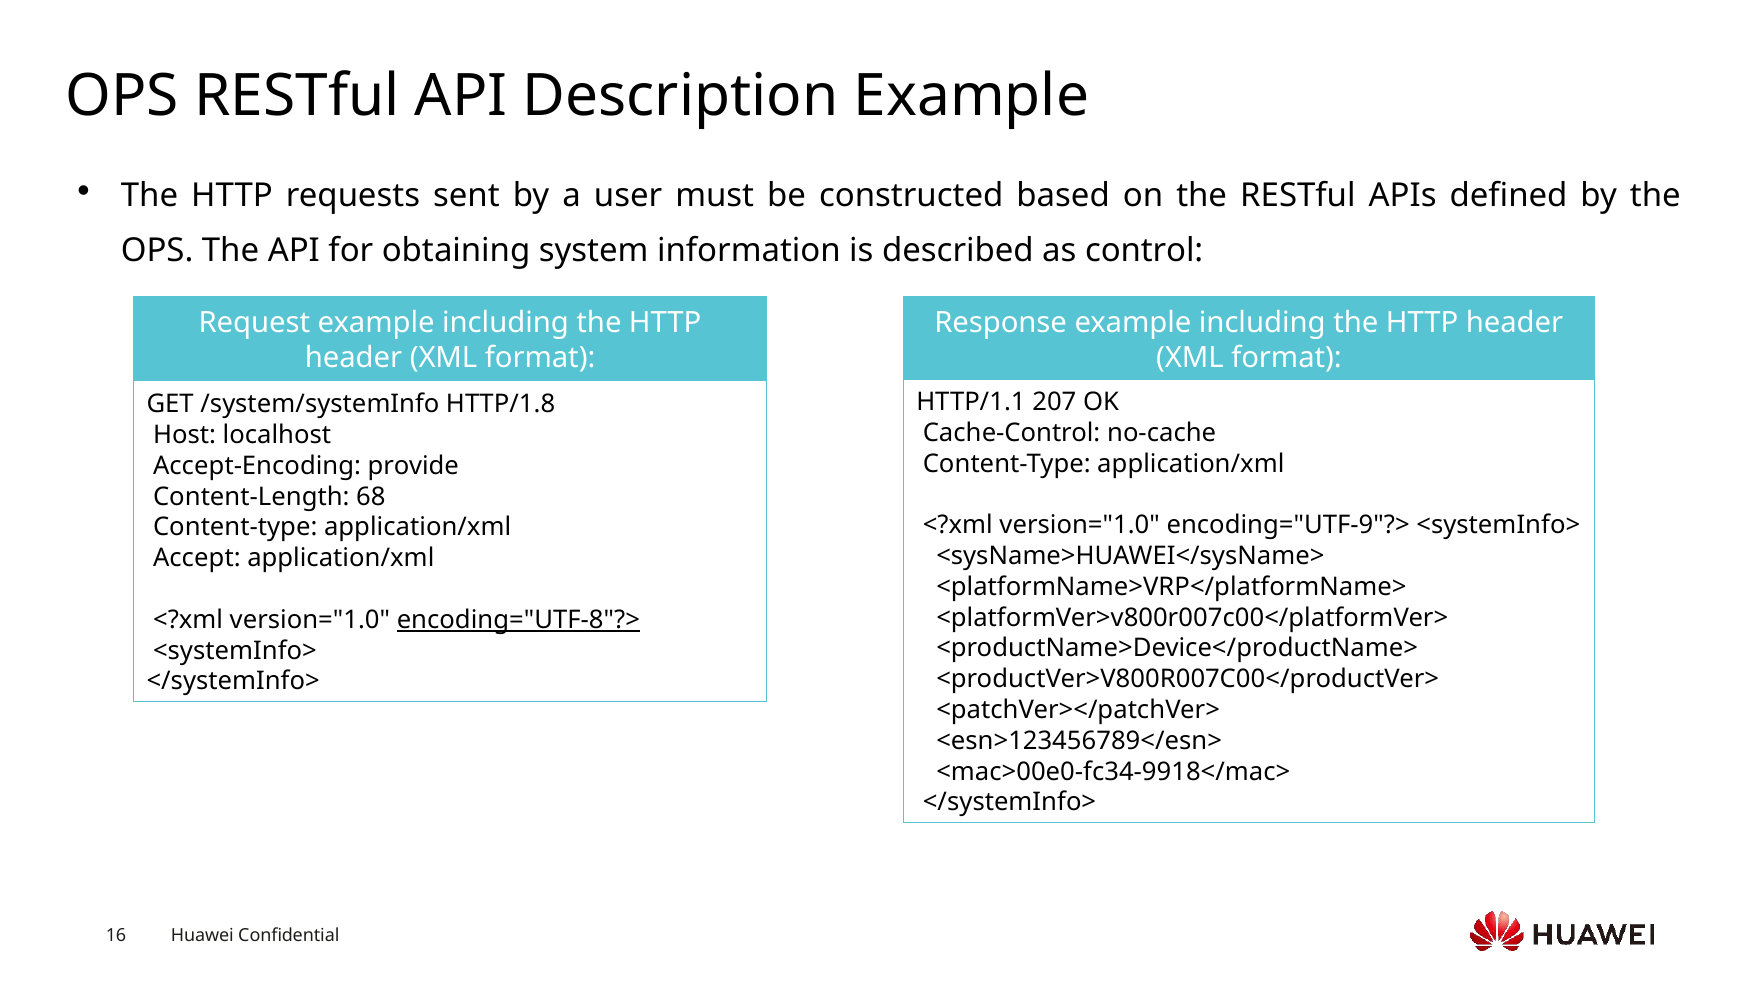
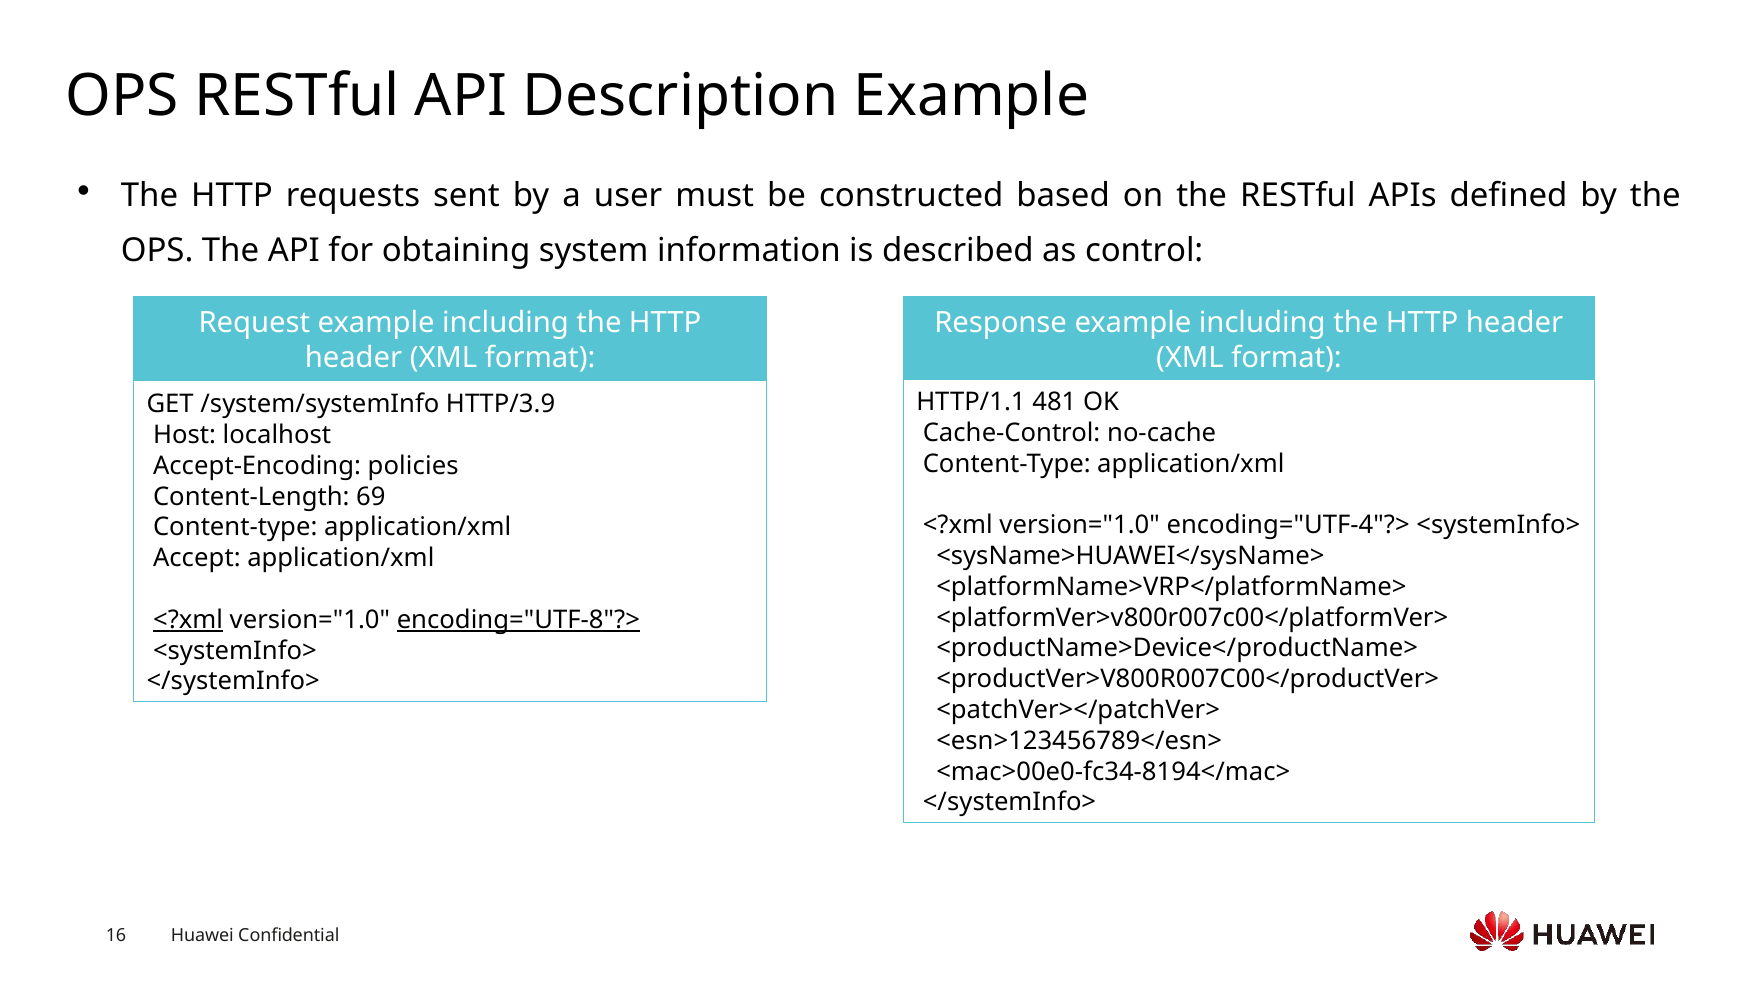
207: 207 -> 481
HTTP/1.8: HTTP/1.8 -> HTTP/3.9
provide: provide -> policies
68: 68 -> 69
encoding="UTF-9"?>: encoding="UTF-9"?> -> encoding="UTF-4"?>
<?xml at (188, 620) underline: none -> present
<mac>00e0-fc34-9918</mac>: <mac>00e0-fc34-9918</mac> -> <mac>00e0-fc34-8194</mac>
